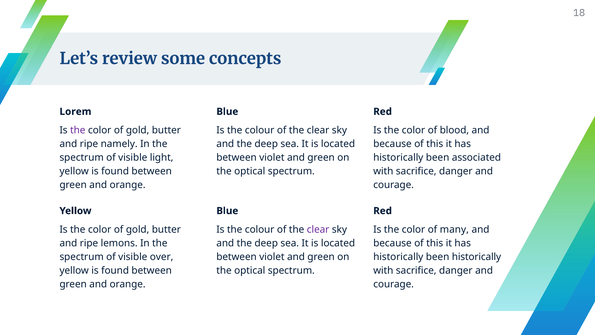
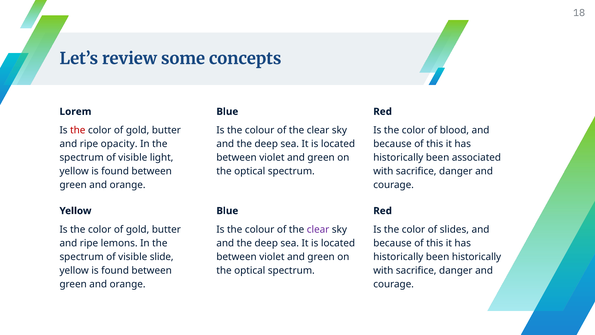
the at (78, 130) colour: purple -> red
namely: namely -> opacity
many: many -> slides
over: over -> slide
